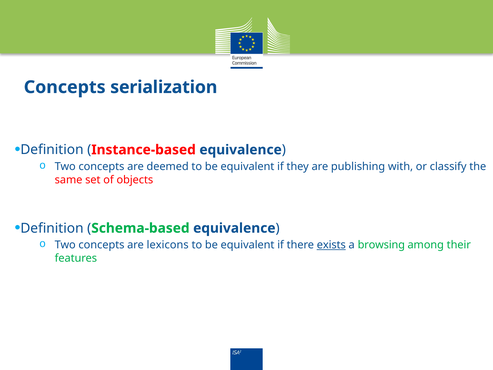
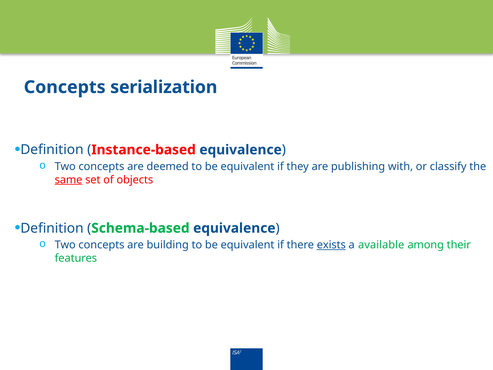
same underline: none -> present
lexicons: lexicons -> building
browsing: browsing -> available
